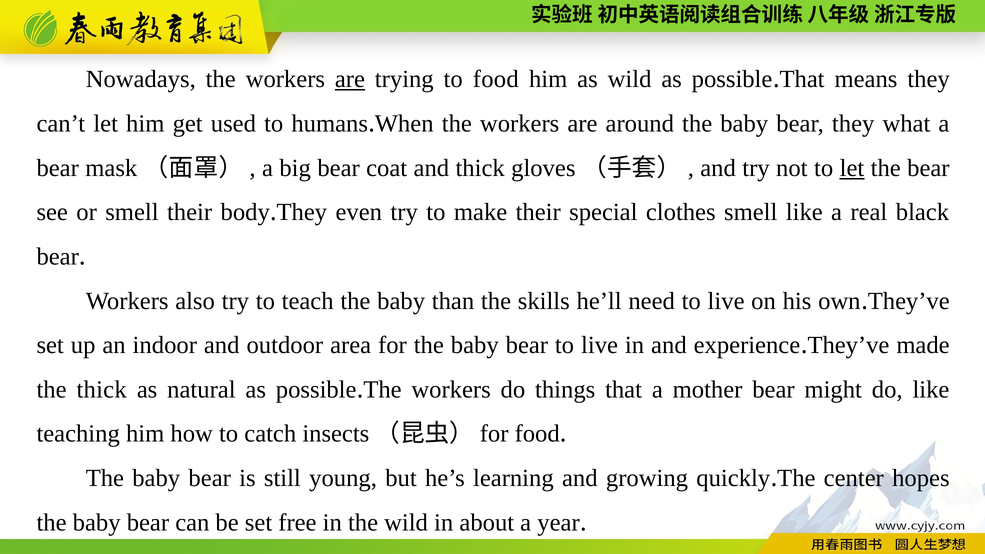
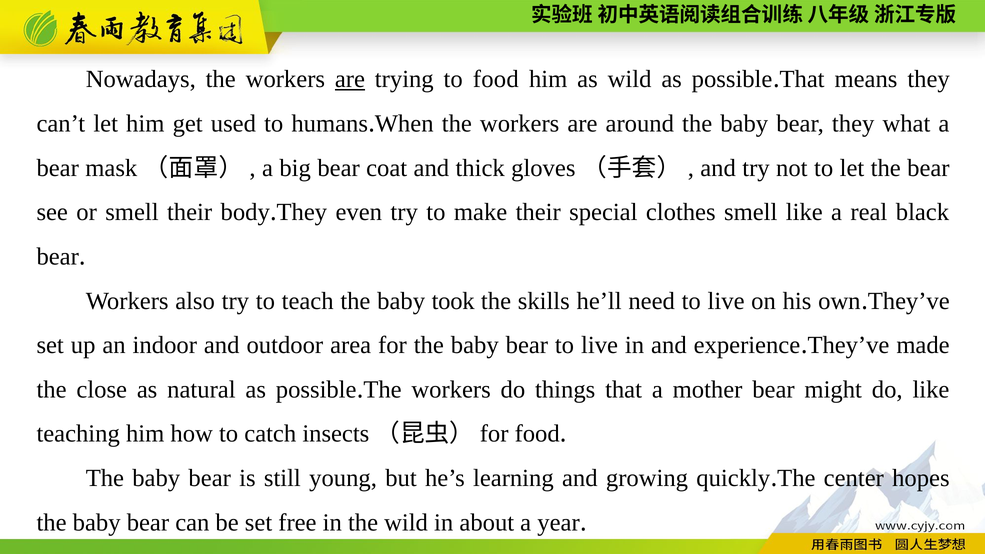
let at (852, 168) underline: present -> none
than: than -> took
the thick: thick -> close
